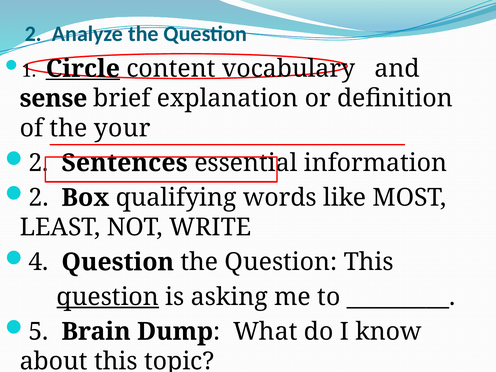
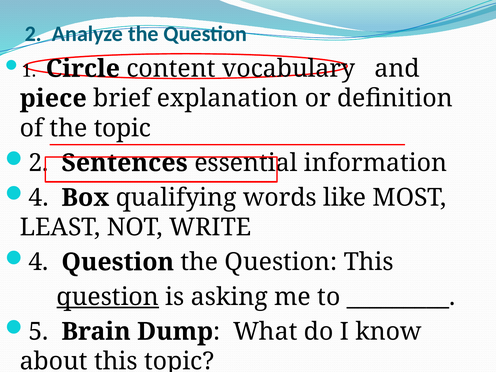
Circle underline: present -> none
sense: sense -> piece
the your: your -> topic
2 at (39, 198): 2 -> 4
